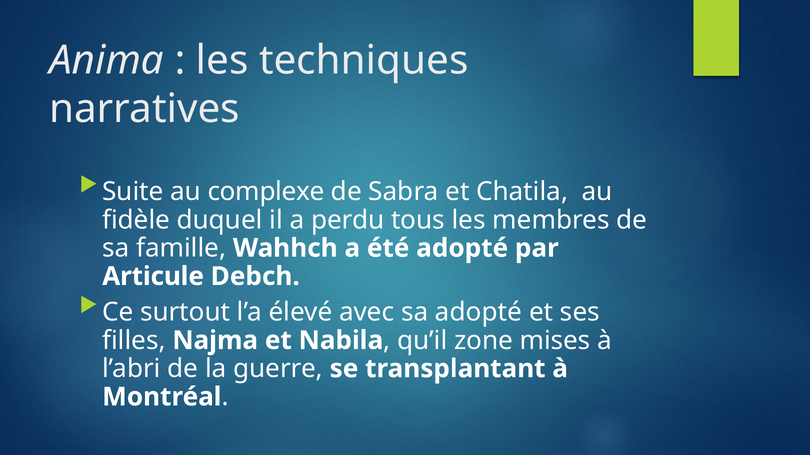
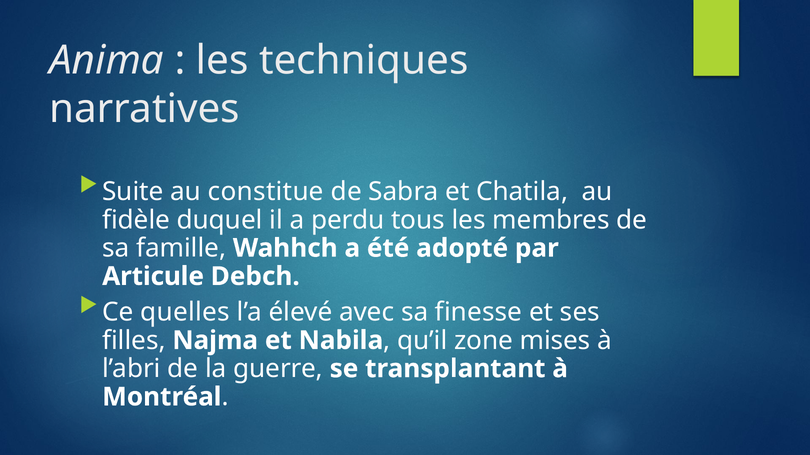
complexe: complexe -> constitue
surtout: surtout -> quelles
sa adopté: adopté -> finesse
